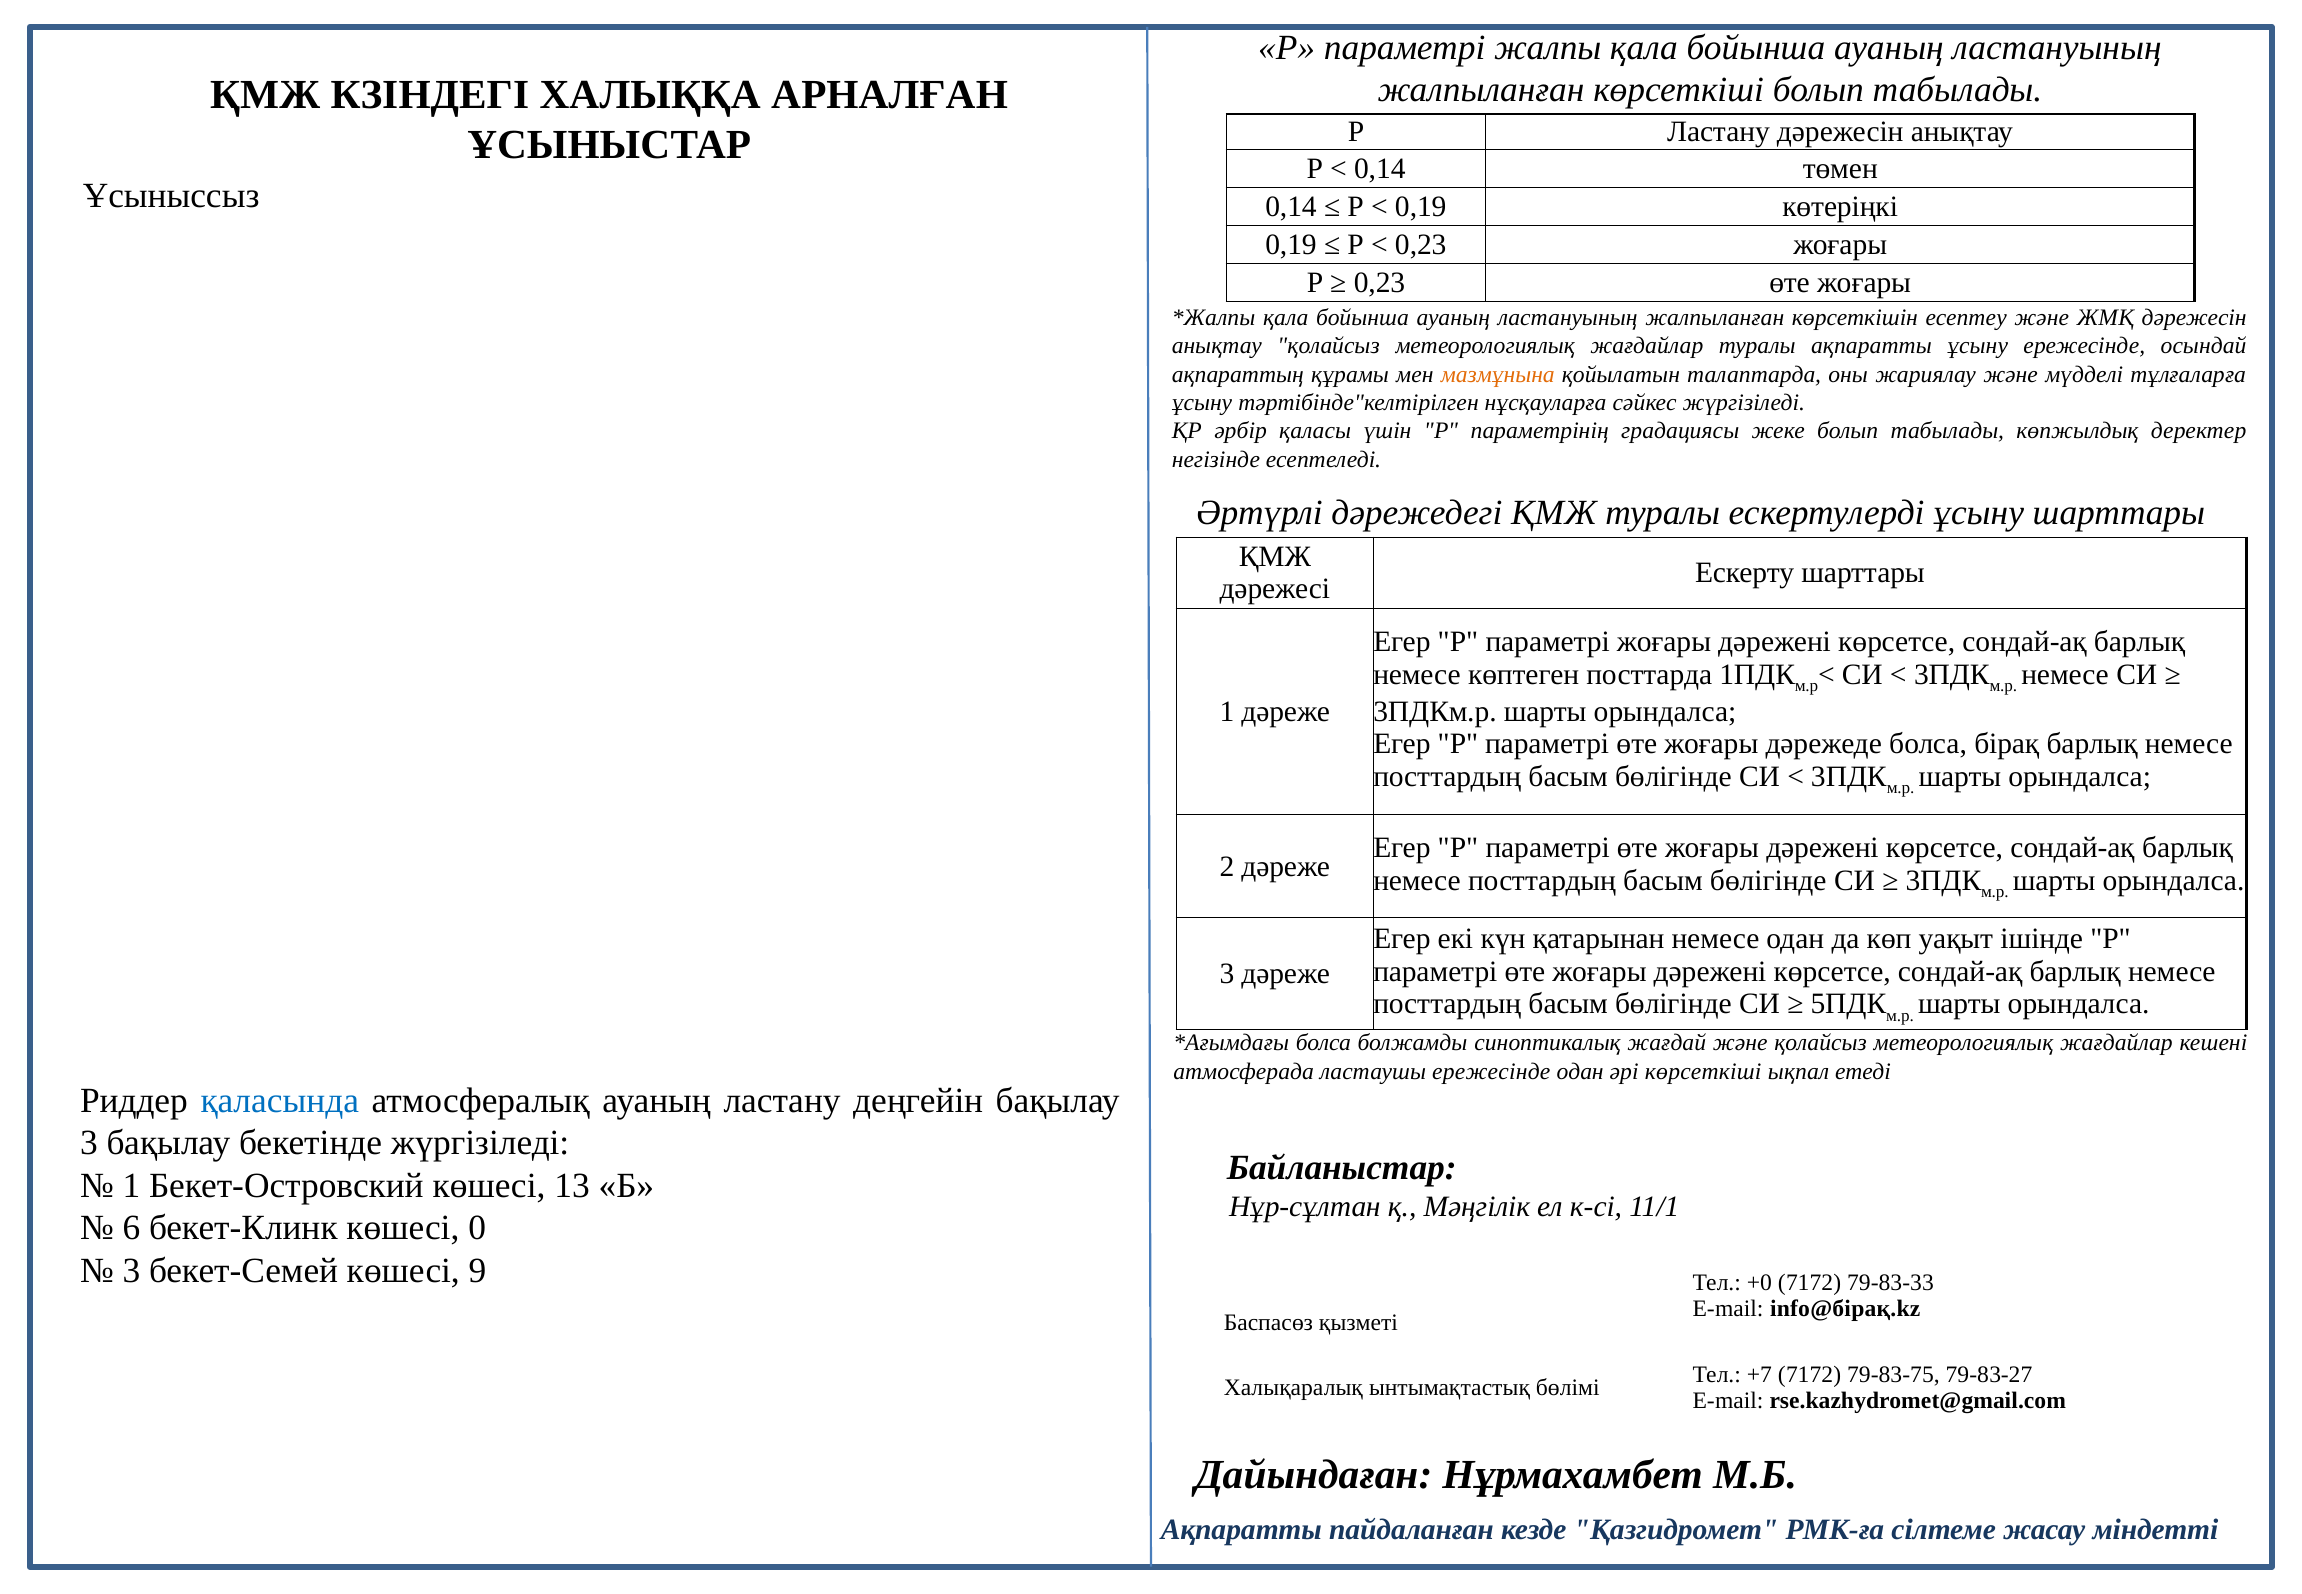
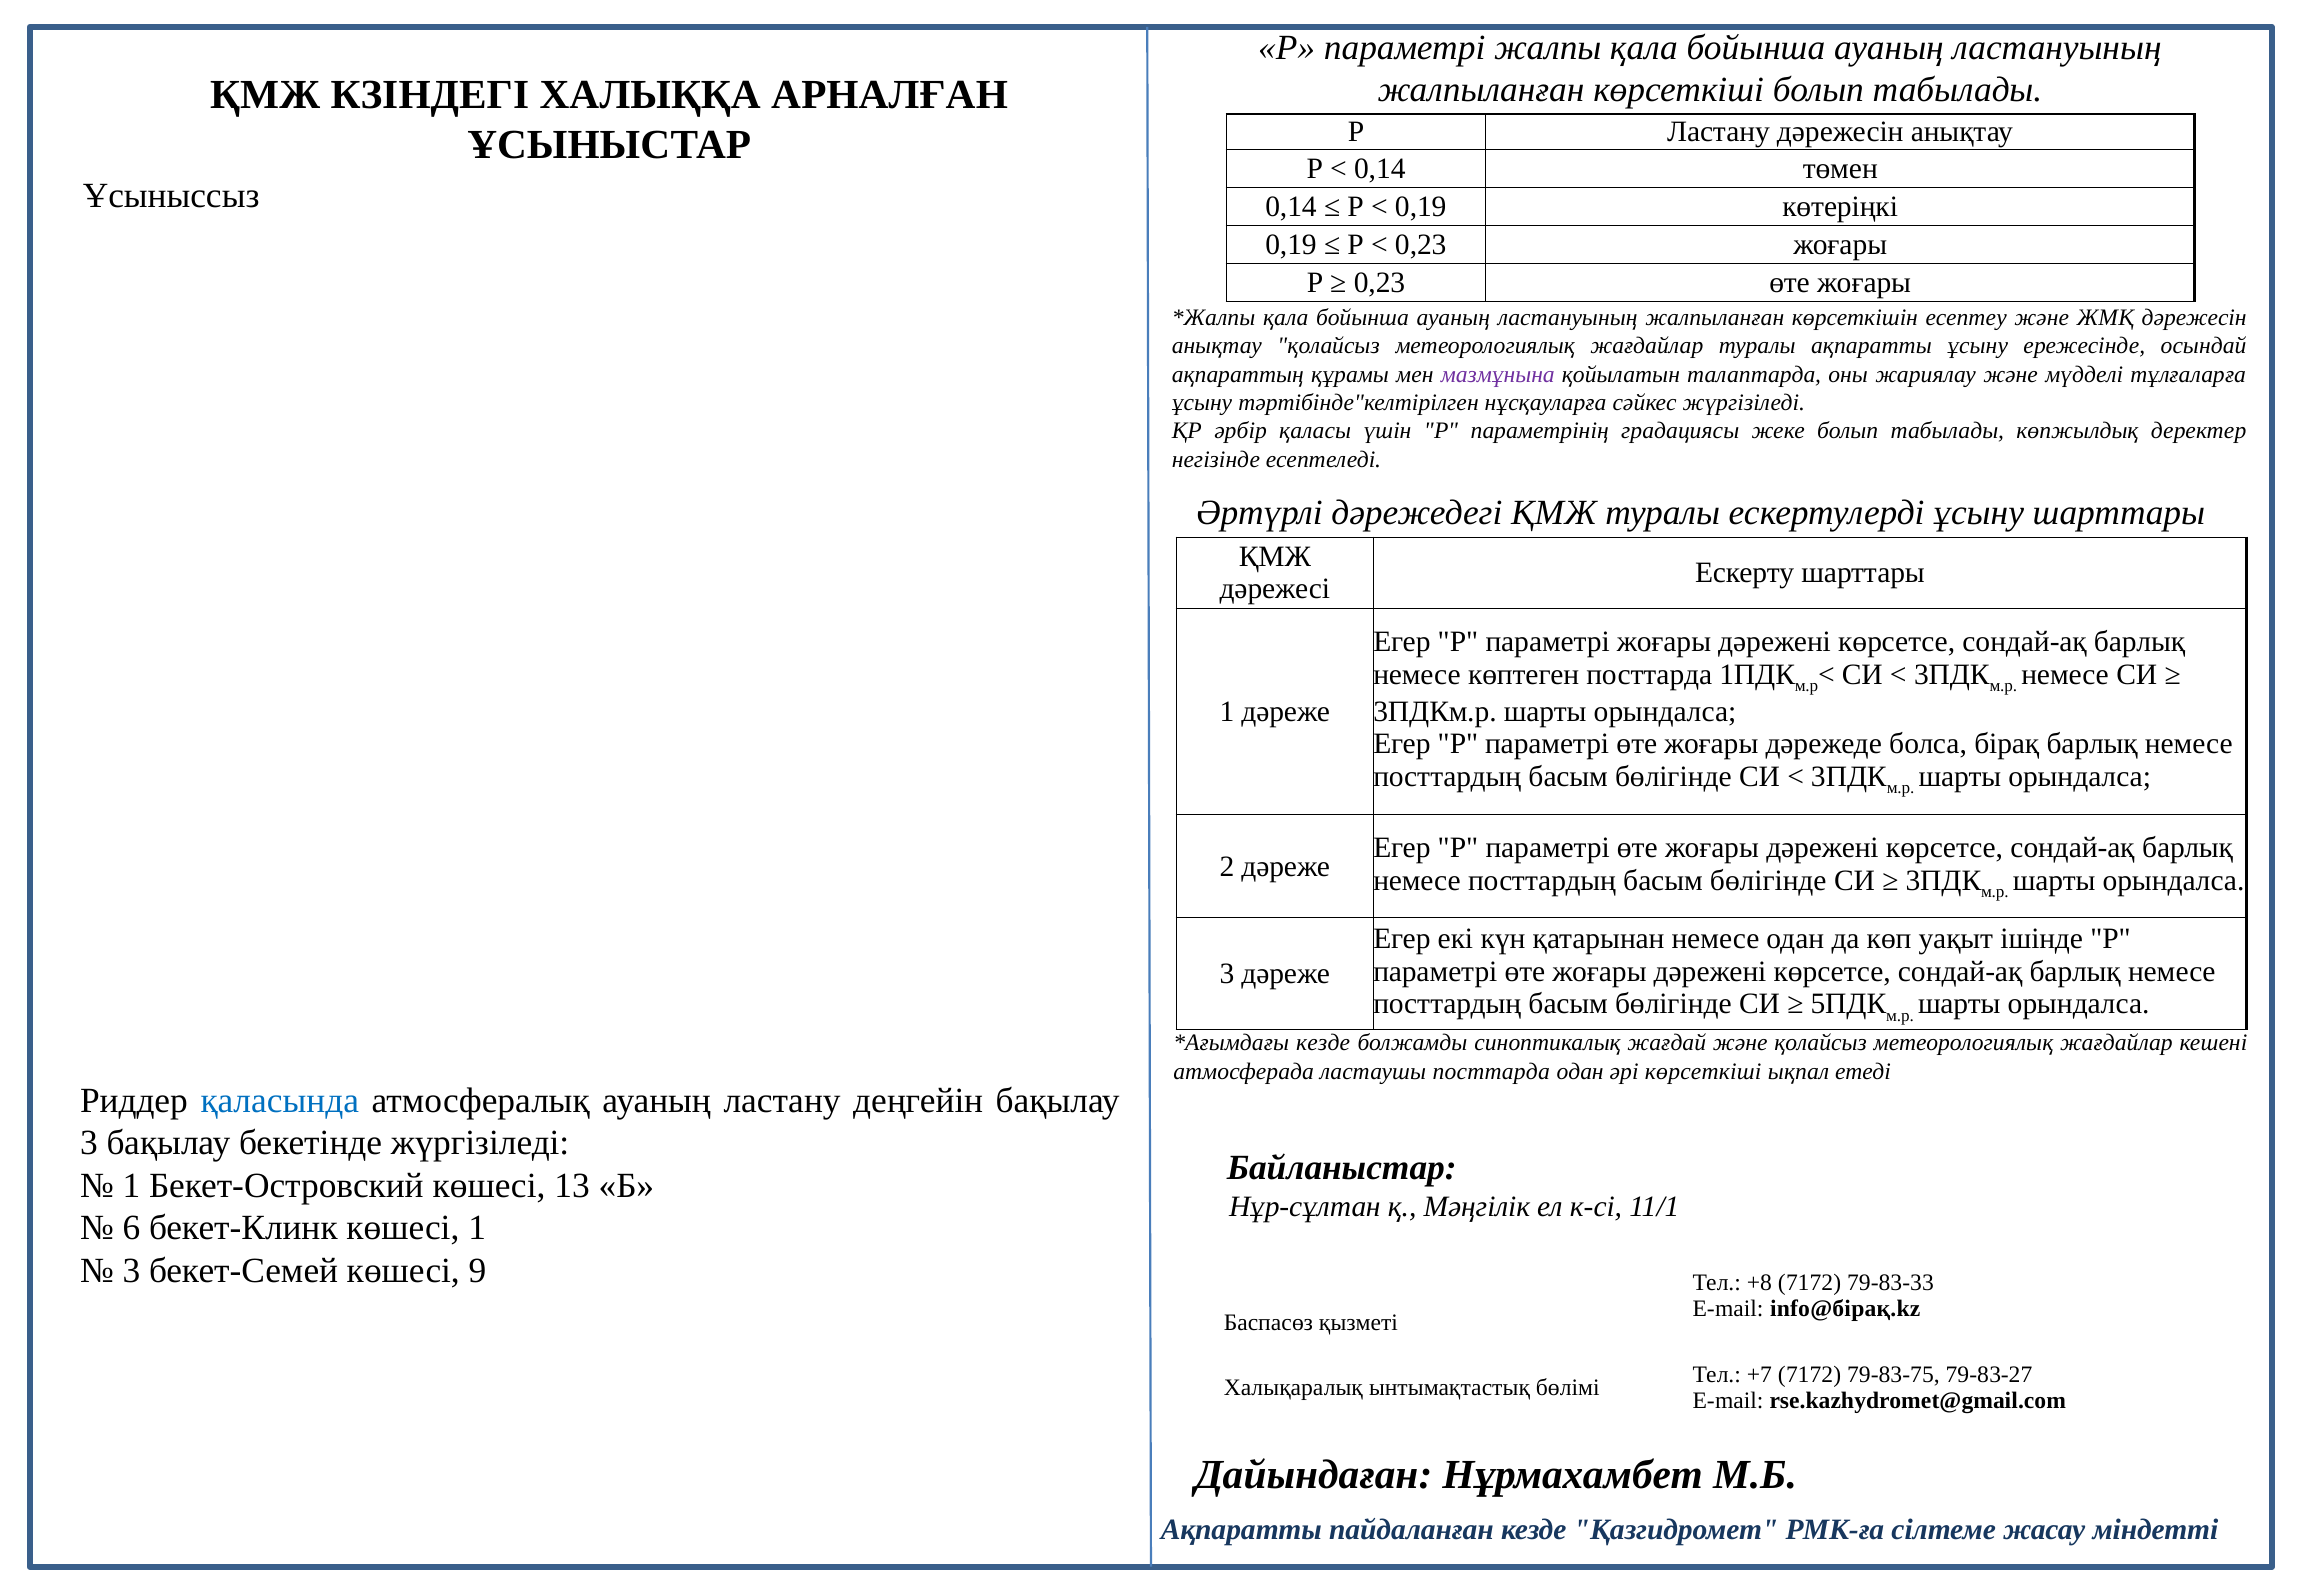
мазмұнына colour: orange -> purple
болса at (1323, 1043): болса -> кезде
ластаушы ережесінде: ережесінде -> посттарда
көшесі 0: 0 -> 1
+0: +0 -> +8
